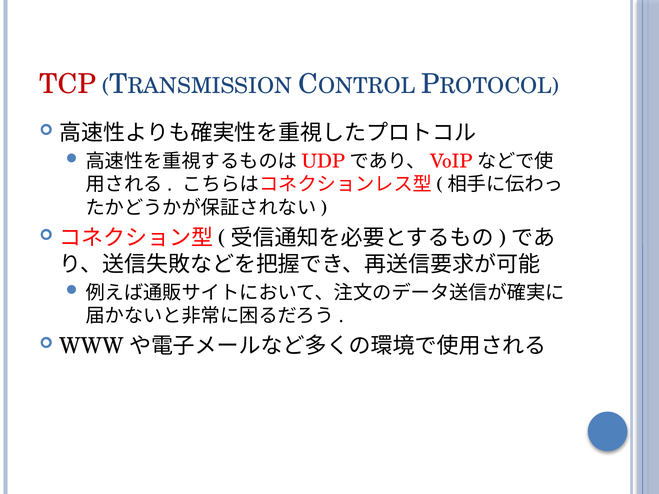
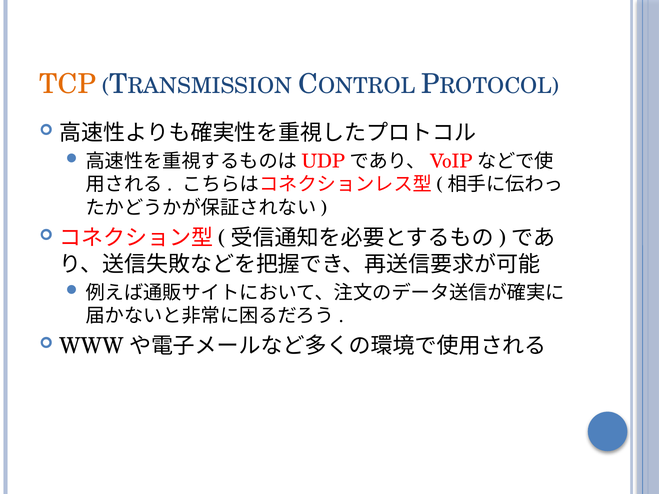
TCP colour: red -> orange
